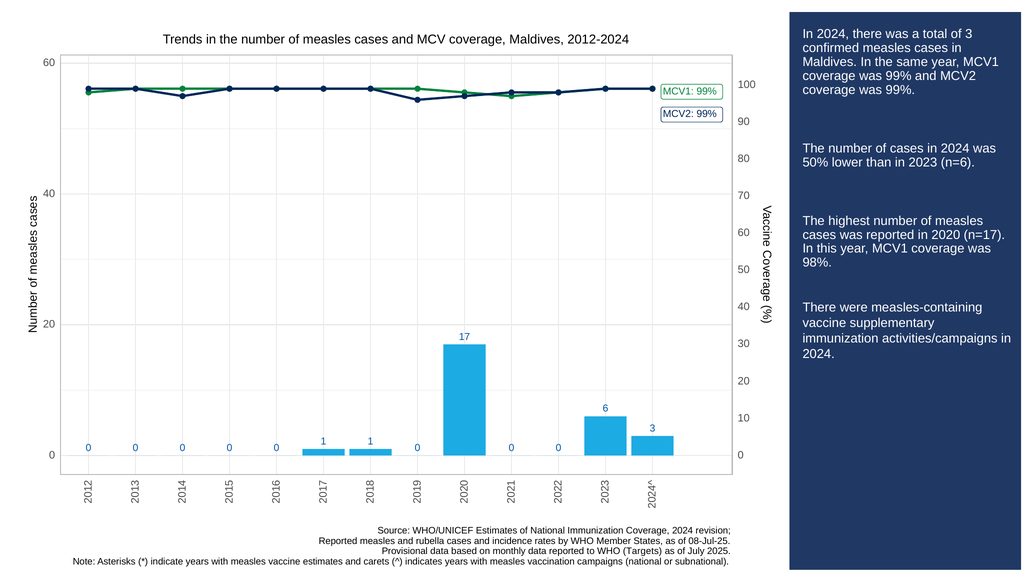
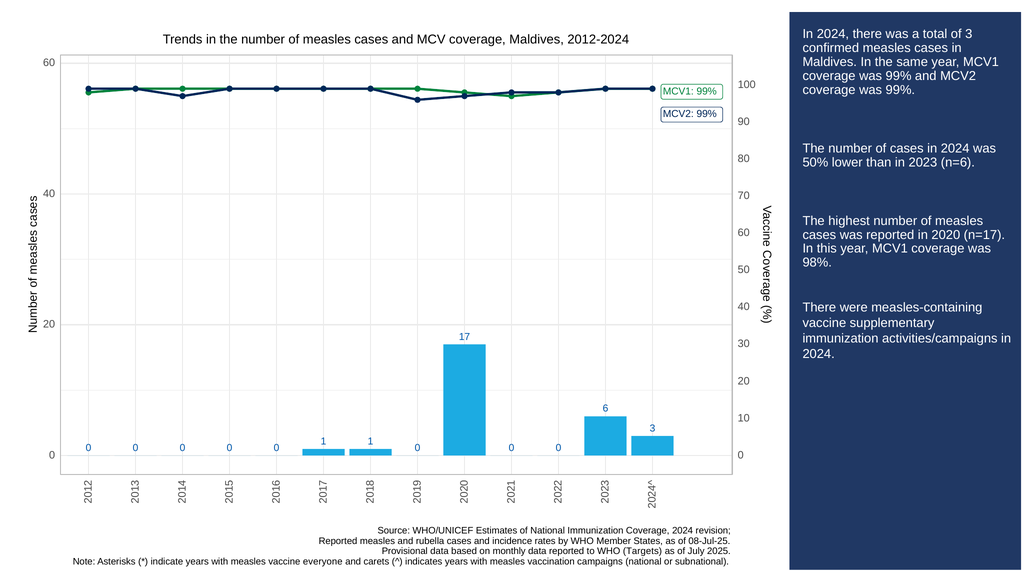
vaccine estimates: estimates -> everyone
